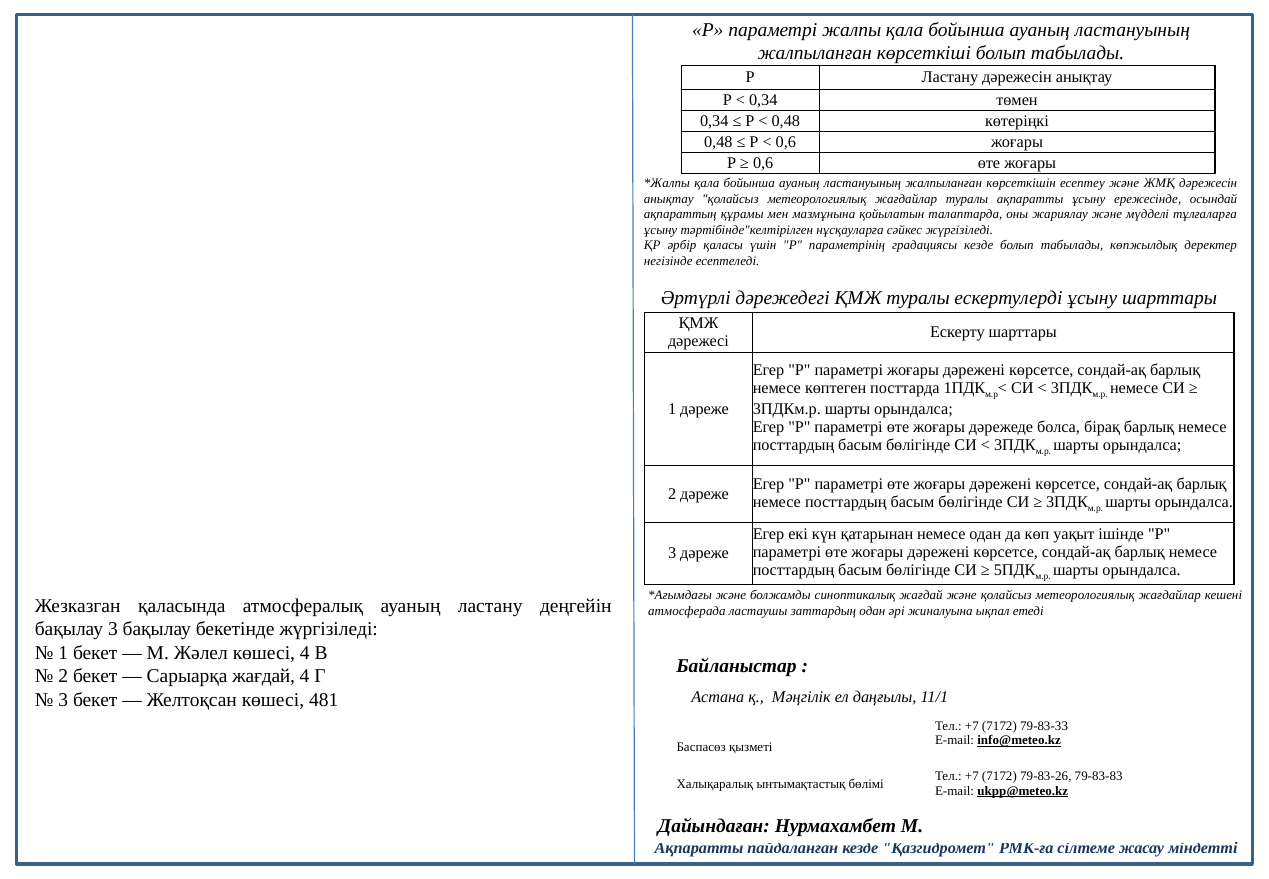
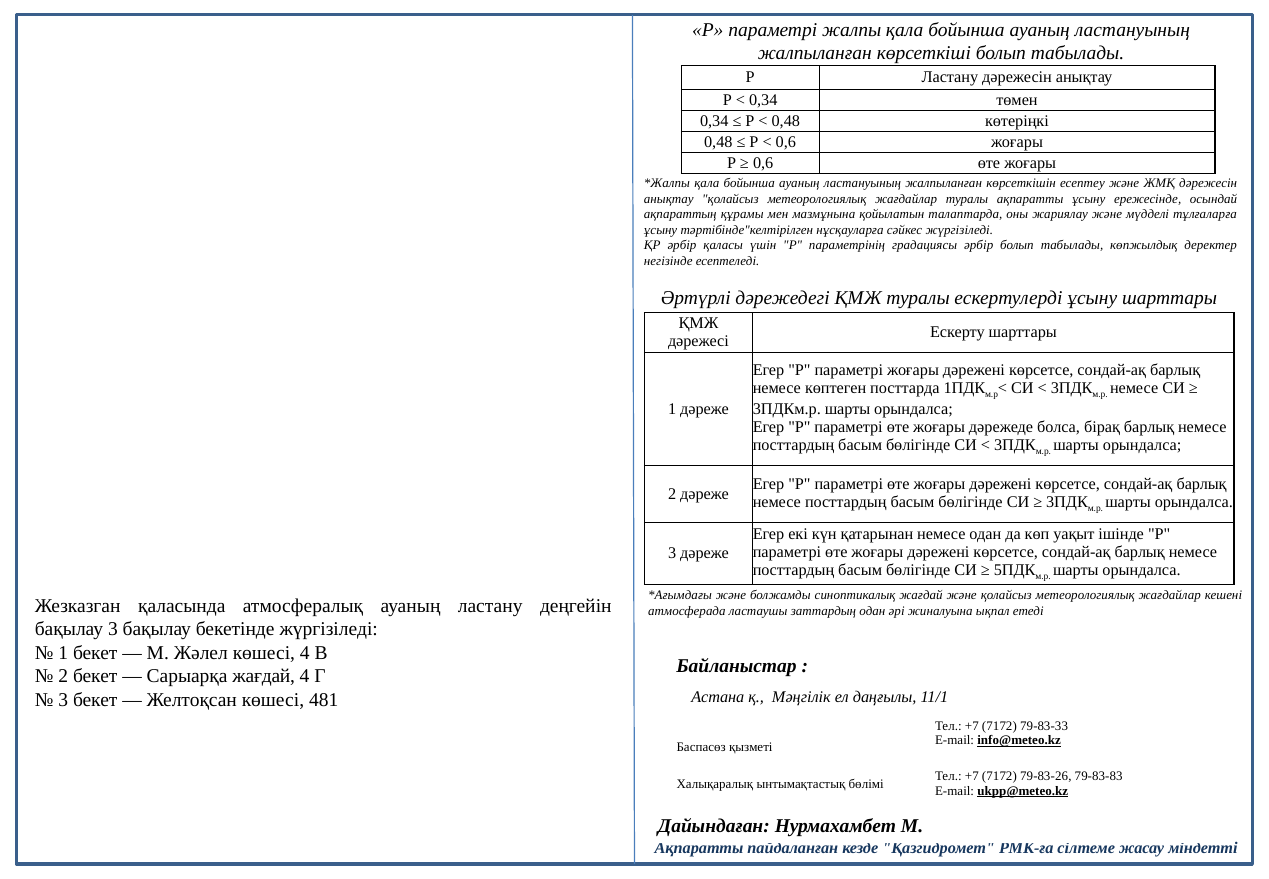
градациясы кезде: кезде -> әрбір
